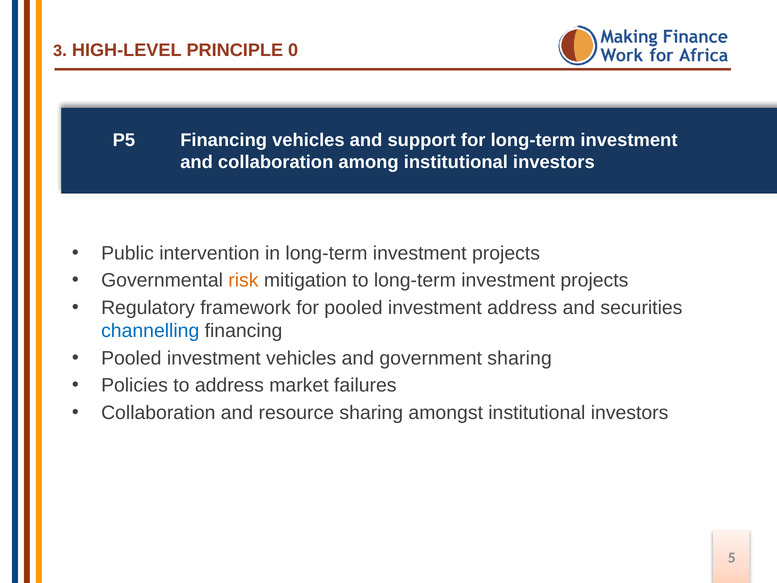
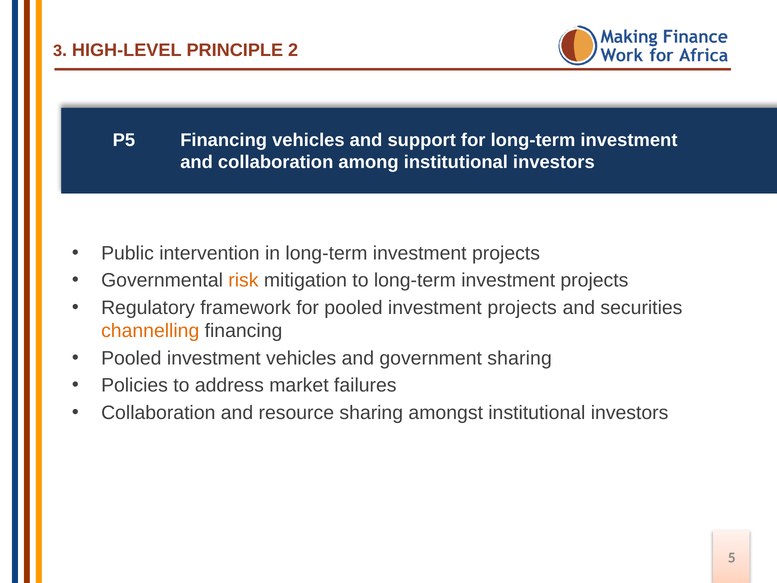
0: 0 -> 2
pooled investment address: address -> projects
channelling colour: blue -> orange
